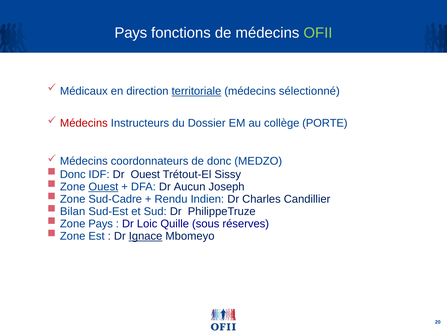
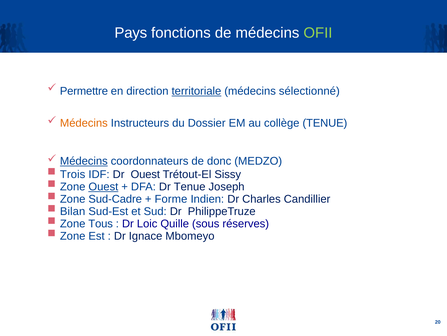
Médicaux: Médicaux -> Permettre
Médecins at (84, 123) colour: red -> orange
collège PORTE: PORTE -> TENUE
Médecins at (84, 161) underline: none -> present
Donc at (73, 174): Donc -> Trois
Dr Aucun: Aucun -> Tenue
Rendu: Rendu -> Forme
Zone Pays: Pays -> Tous
Ignace underline: present -> none
